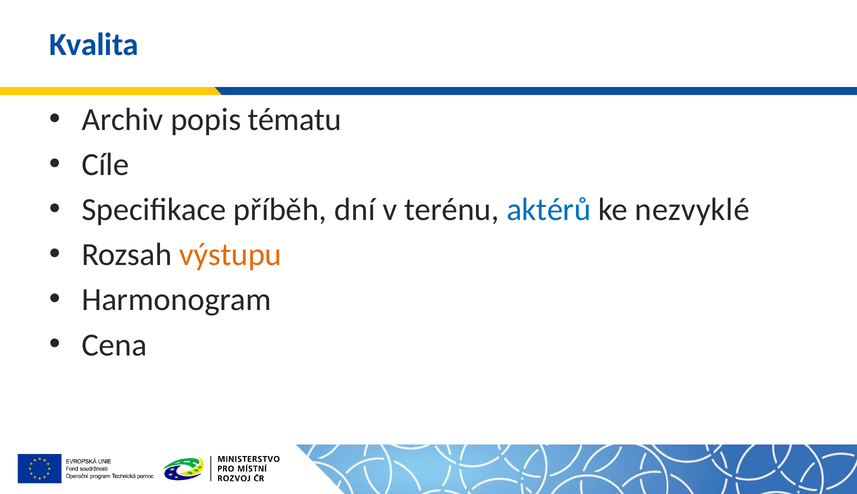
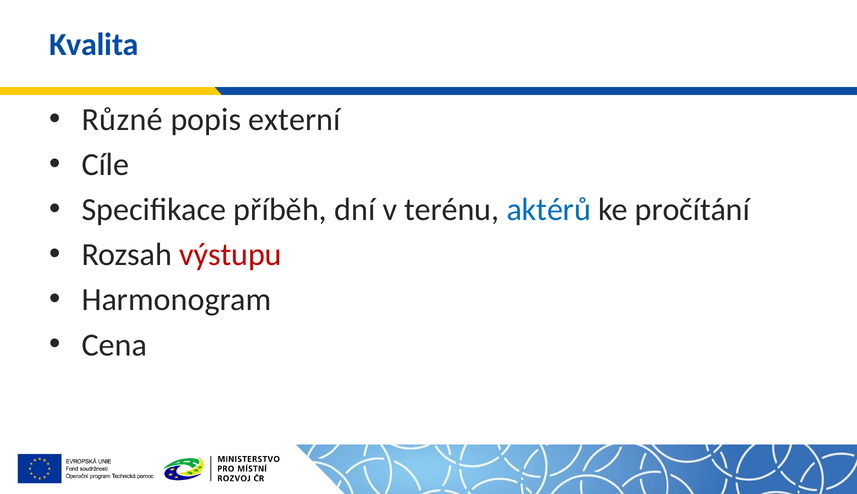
Archiv: Archiv -> Různé
tématu: tématu -> externí
nezvyklé: nezvyklé -> pročítání
výstupu colour: orange -> red
